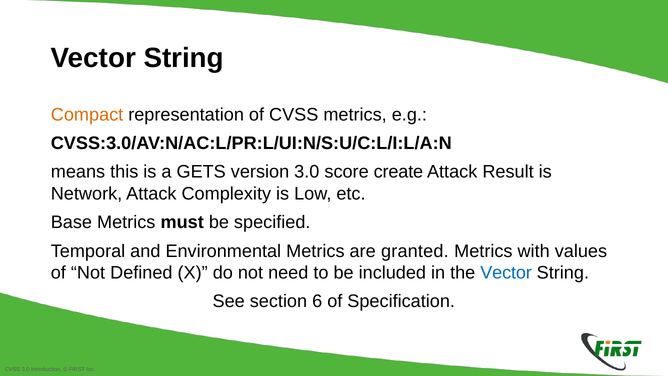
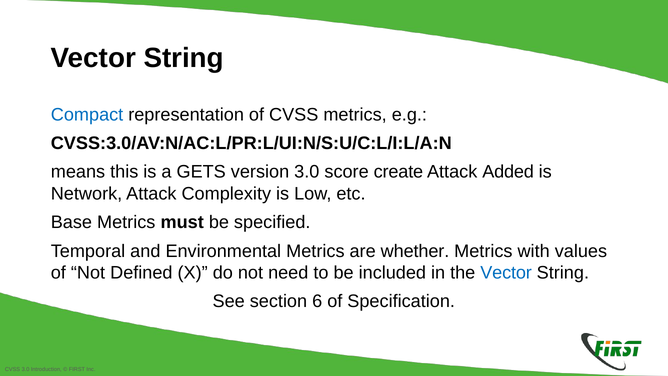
Compact colour: orange -> blue
Result: Result -> Added
granted: granted -> whether
